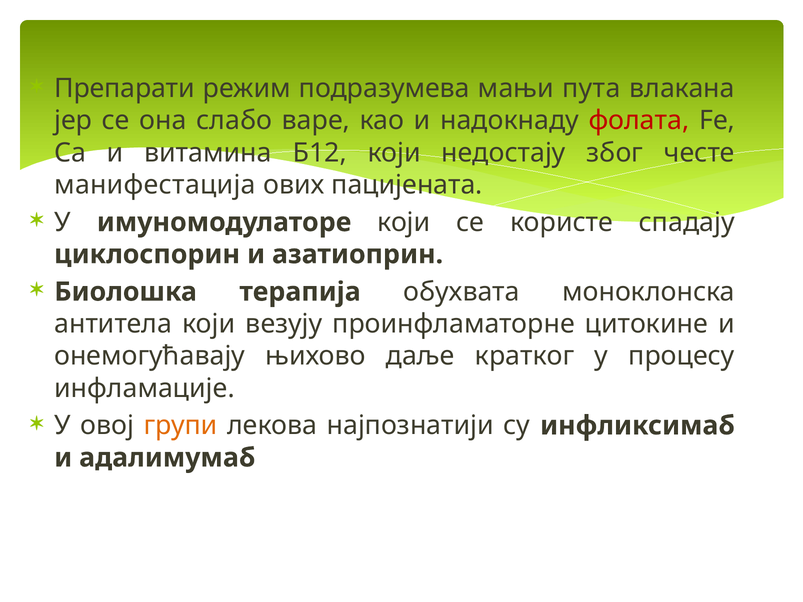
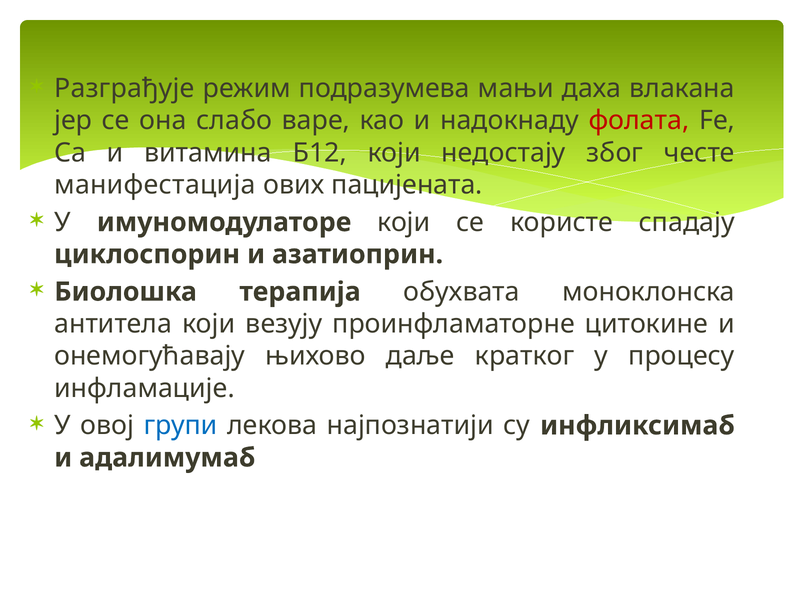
Препарати: Препарати -> Разграђује
пута: пута -> даха
групи colour: orange -> blue
